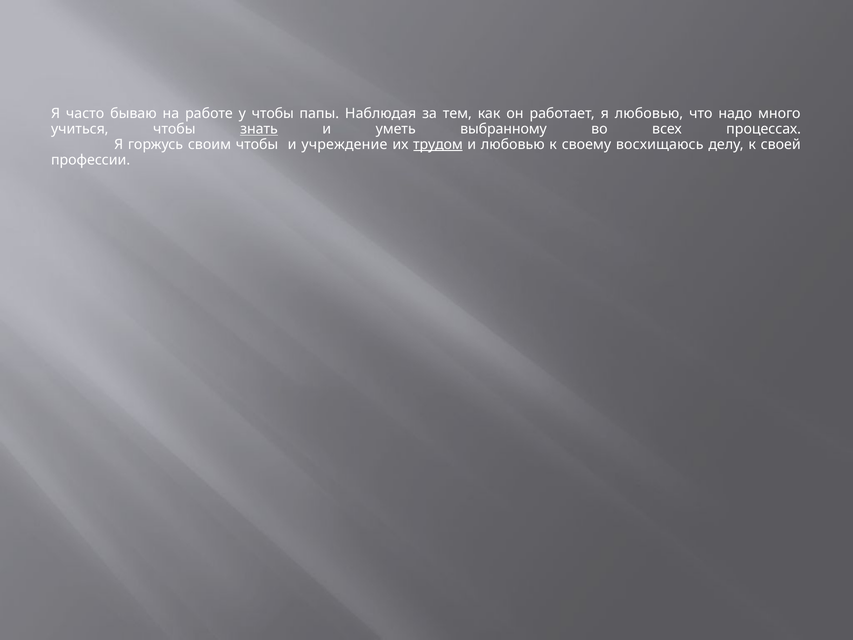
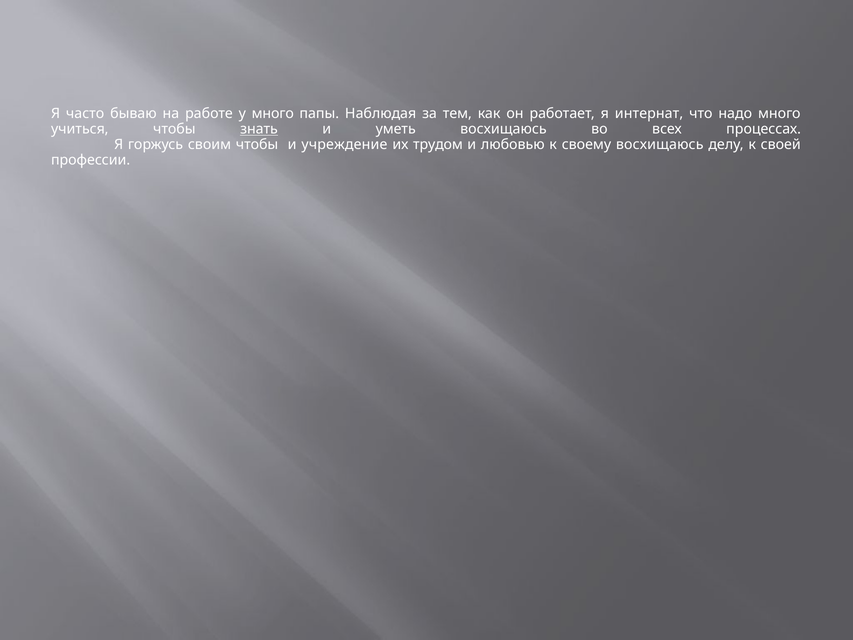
у чтобы: чтобы -> много
я любовью: любовью -> интернат
уметь выбранному: выбранному -> восхищаюсь
трудом underline: present -> none
